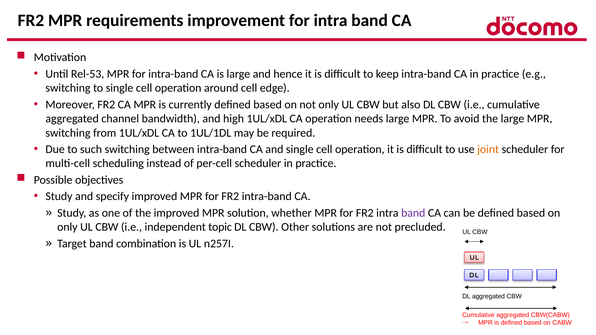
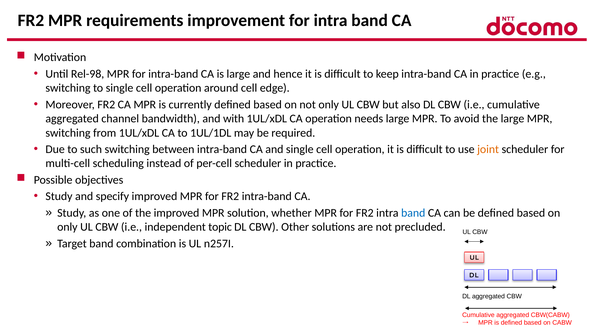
Rel-53: Rel-53 -> Rel-98
high: high -> with
band at (413, 213) colour: purple -> blue
